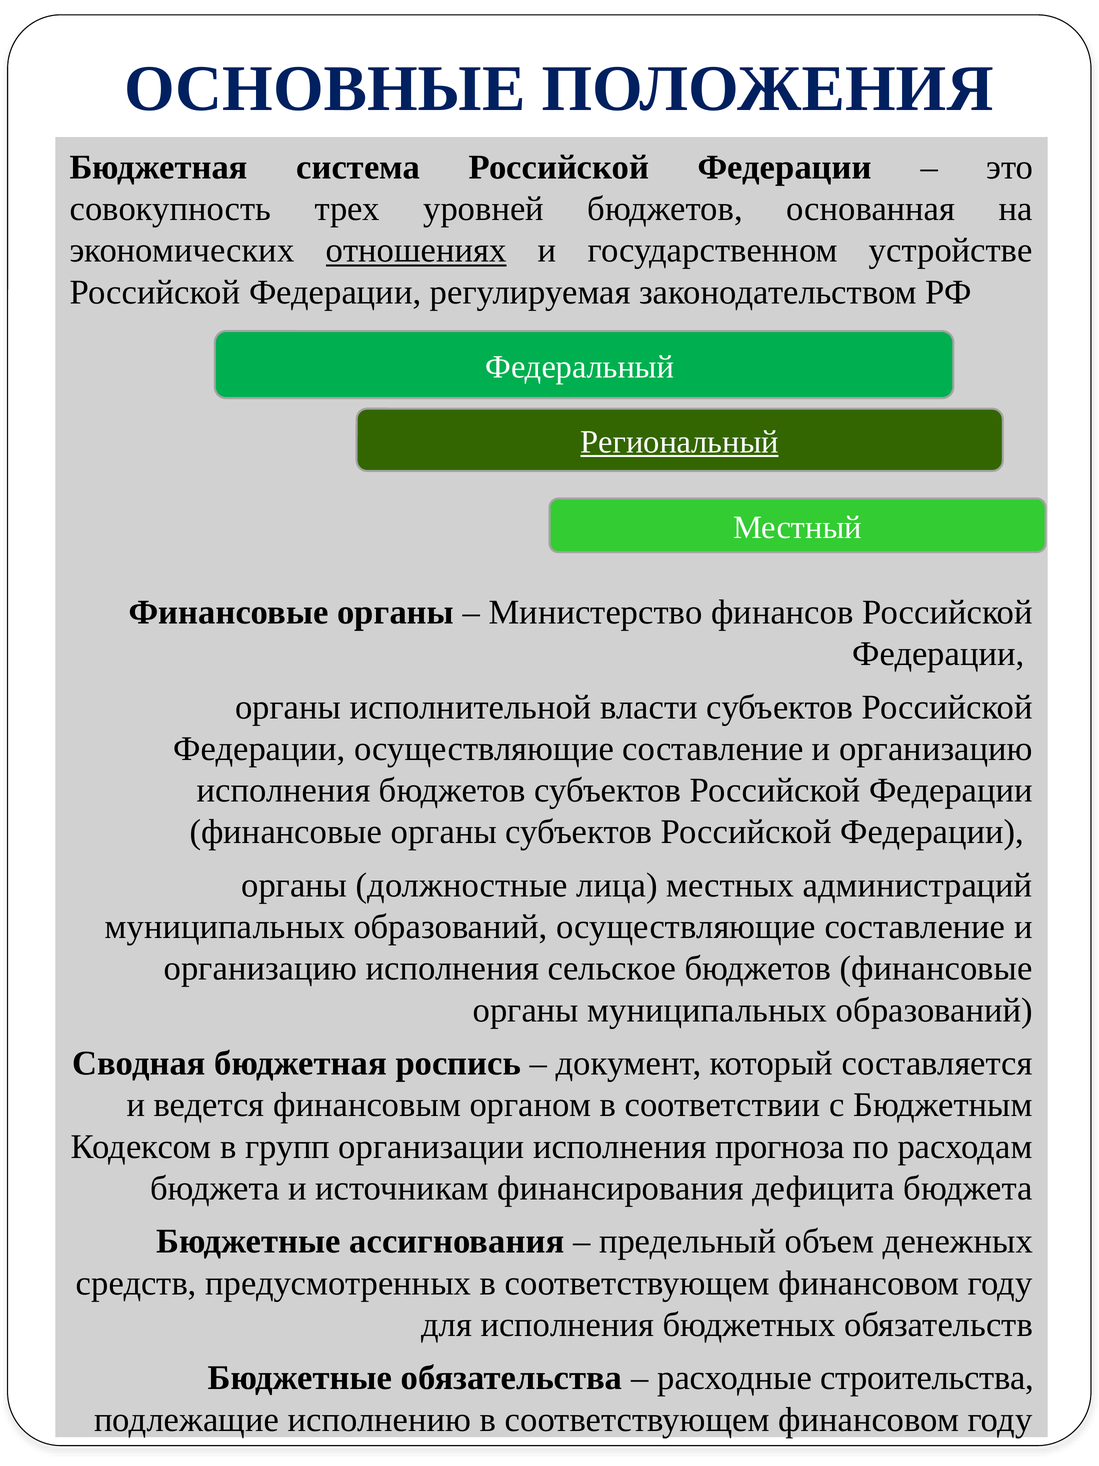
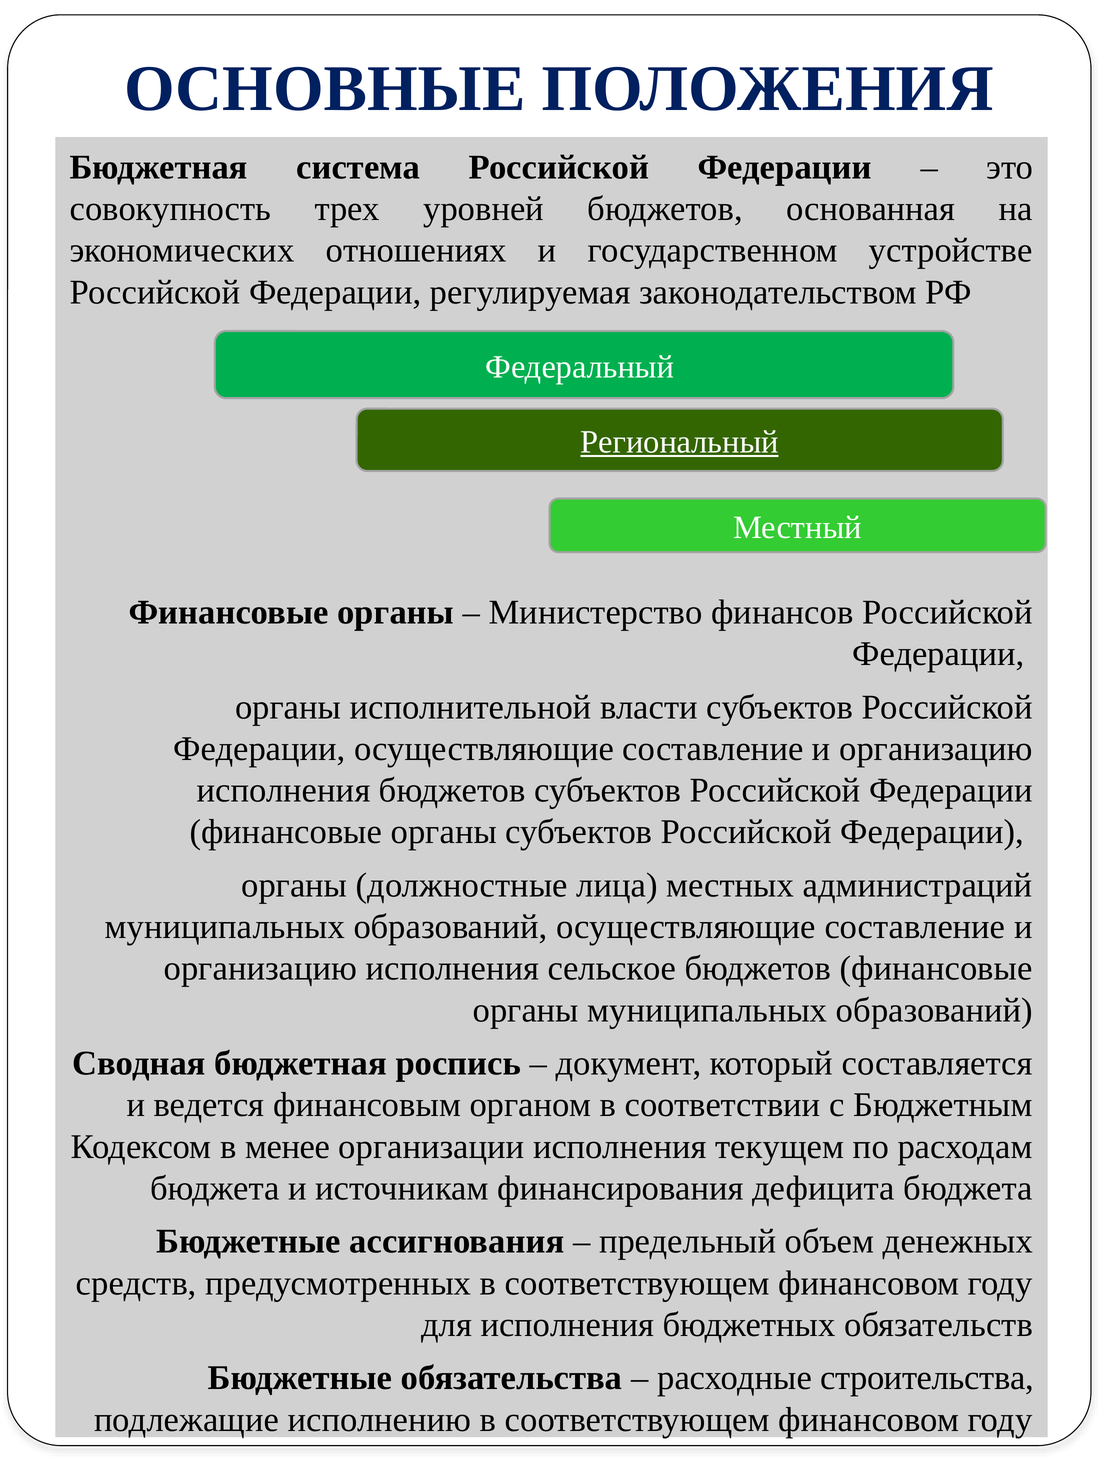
отношениях underline: present -> none
групп: групп -> менее
прогноза: прогноза -> текущем
